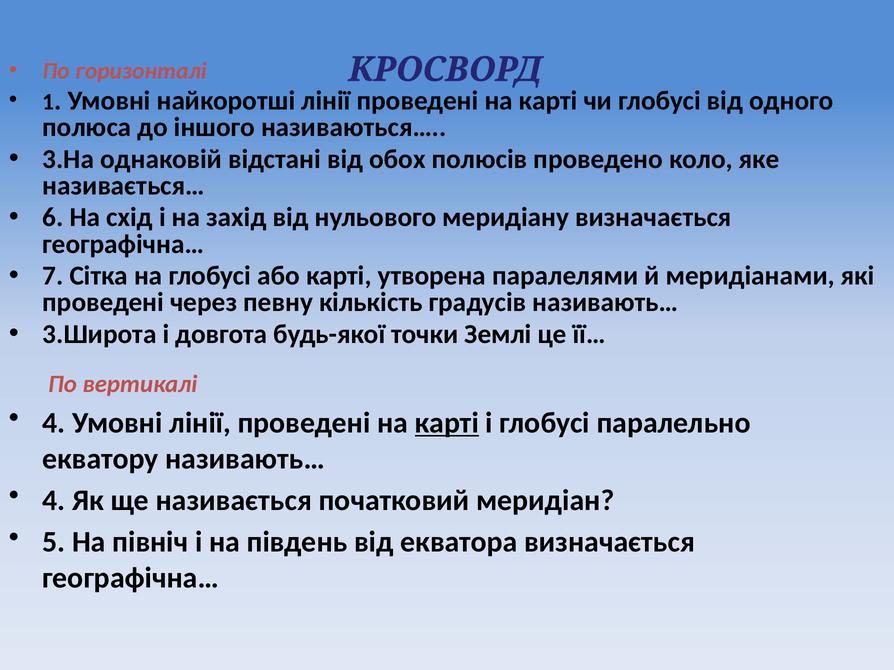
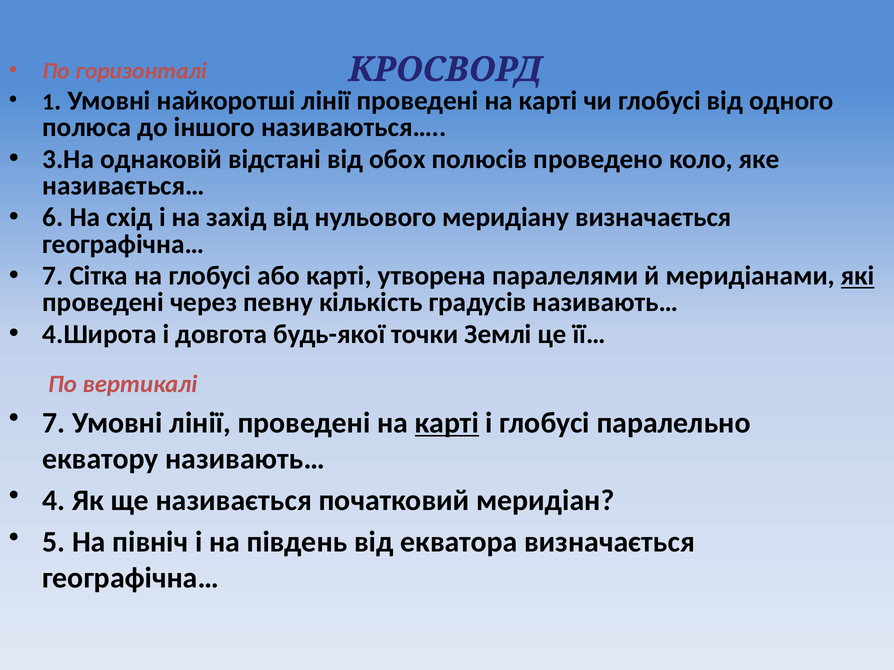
які underline: none -> present
3.Широта: 3.Широта -> 4.Широта
4 at (54, 423): 4 -> 7
